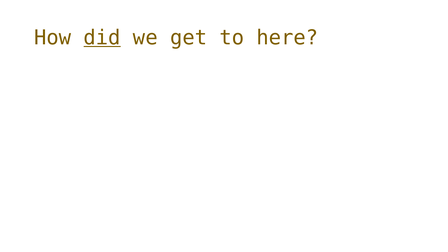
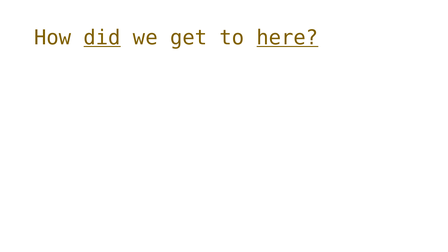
here underline: none -> present
